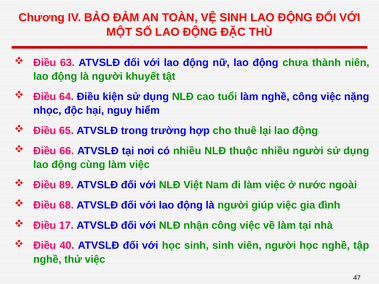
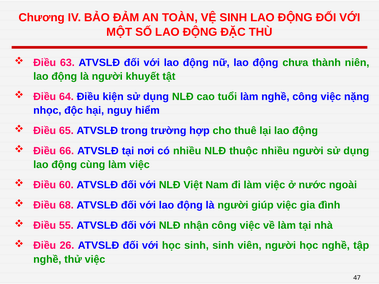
89: 89 -> 60
17: 17 -> 55
40: 40 -> 26
